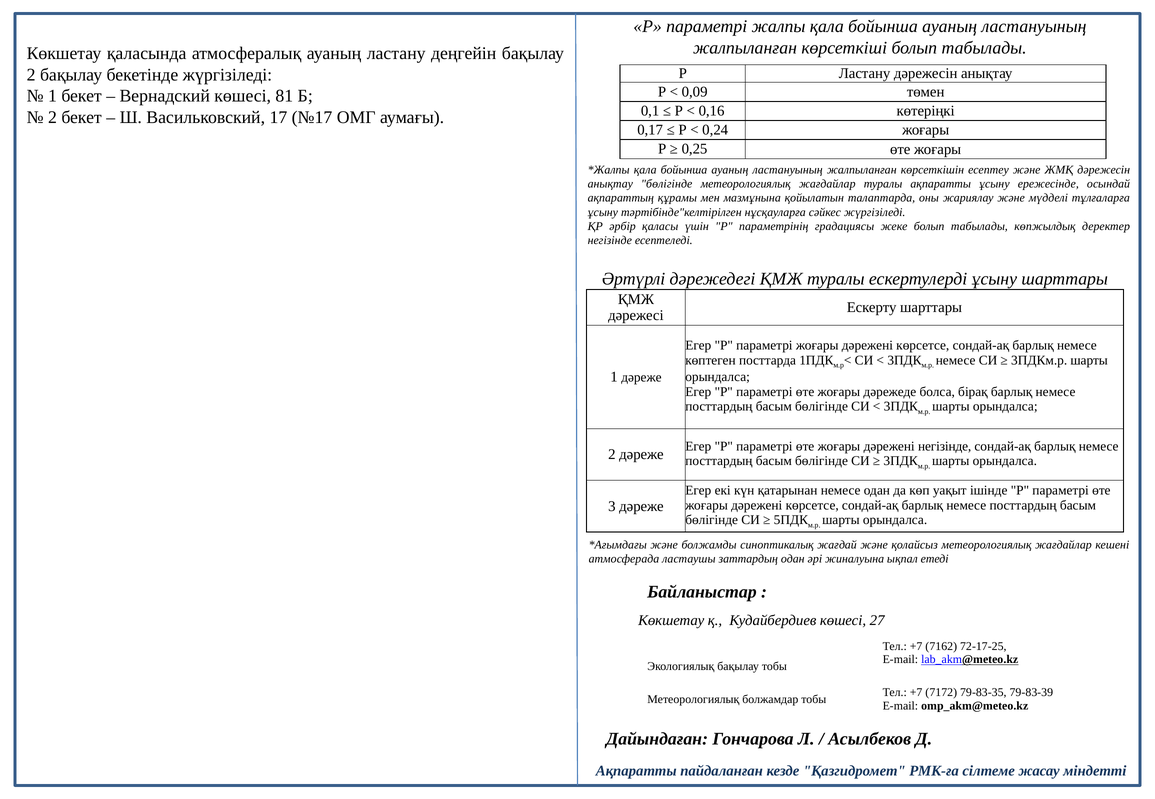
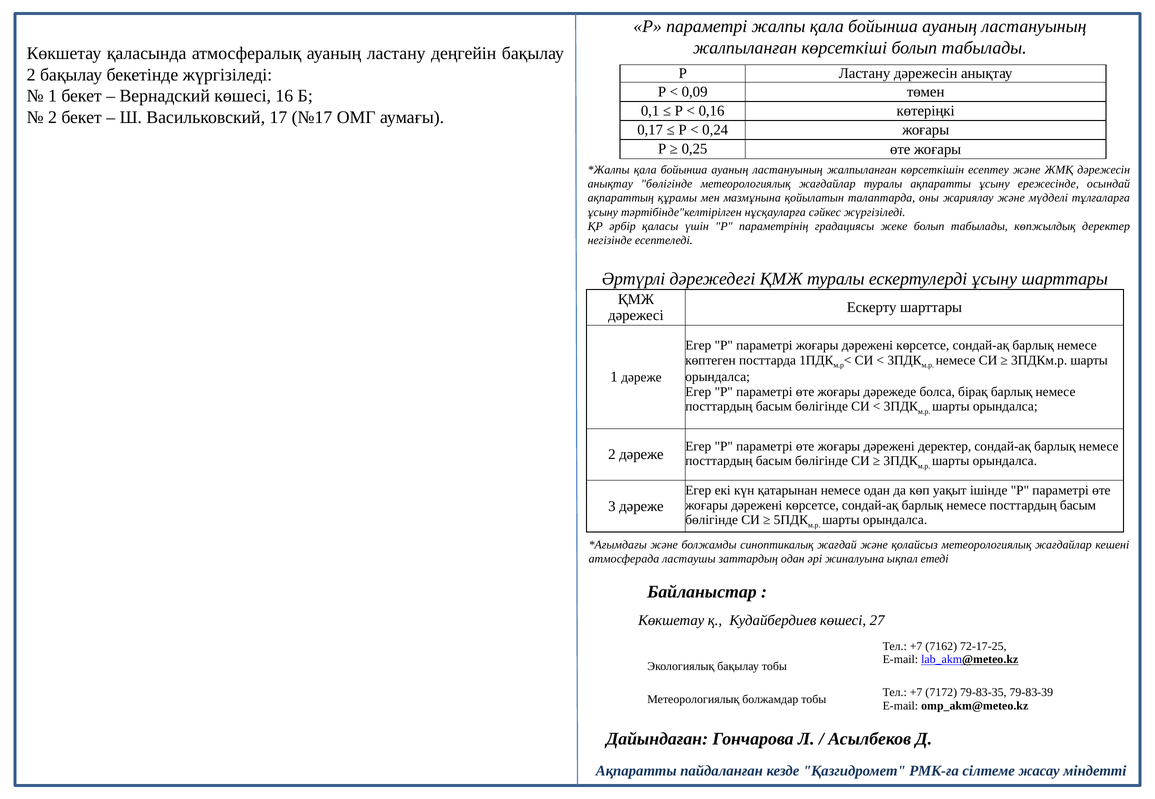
81: 81 -> 16
дәрежені негізінде: негізінде -> деректер
